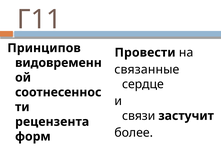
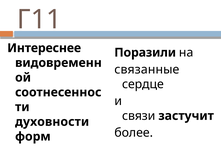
Принципов: Принципов -> Интереснее
Провести: Провести -> Поразили
рецензента: рецензента -> духовности
